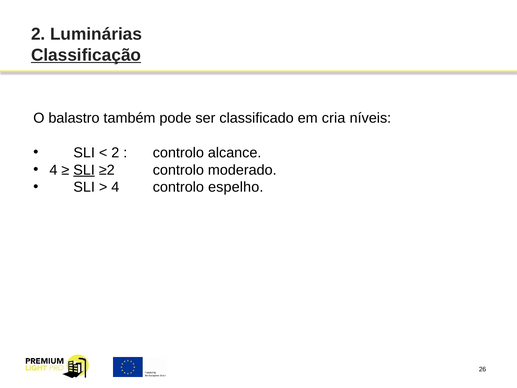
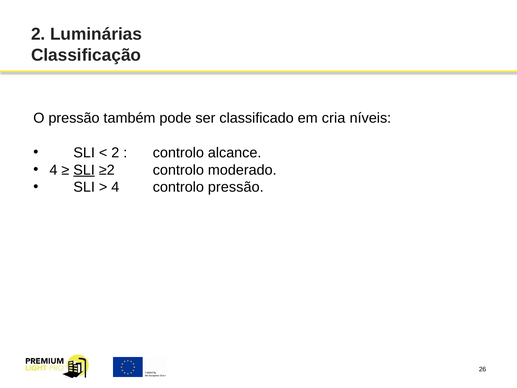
Classificação underline: present -> none
O balastro: balastro -> pressão
controlo espelho: espelho -> pressão
